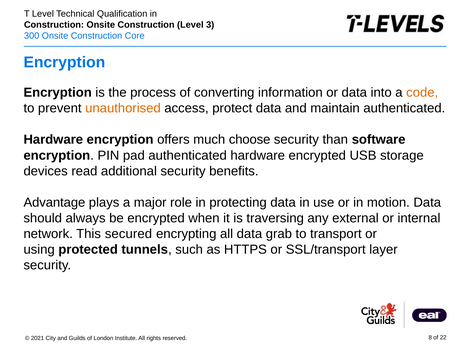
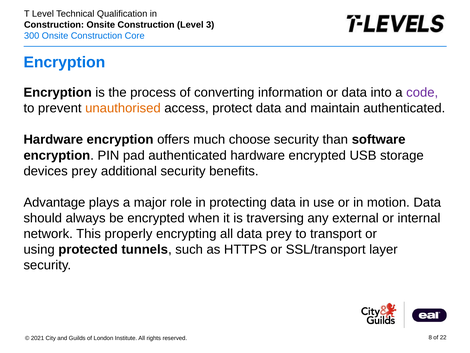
code colour: orange -> purple
devices read: read -> prey
secured: secured -> properly
data grab: grab -> prey
